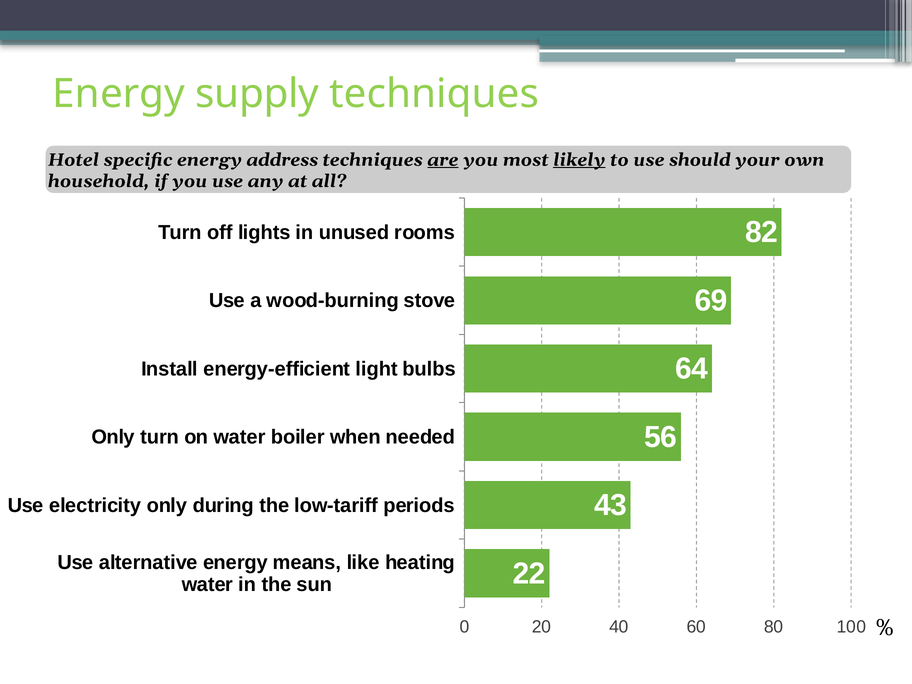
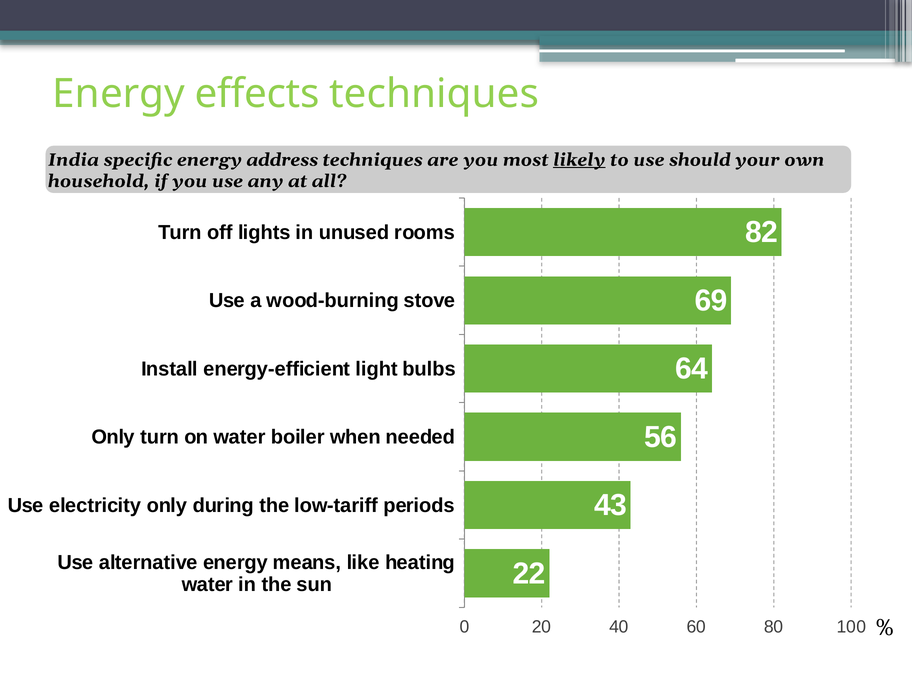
supply: supply -> effects
Hotel: Hotel -> India
are underline: present -> none
